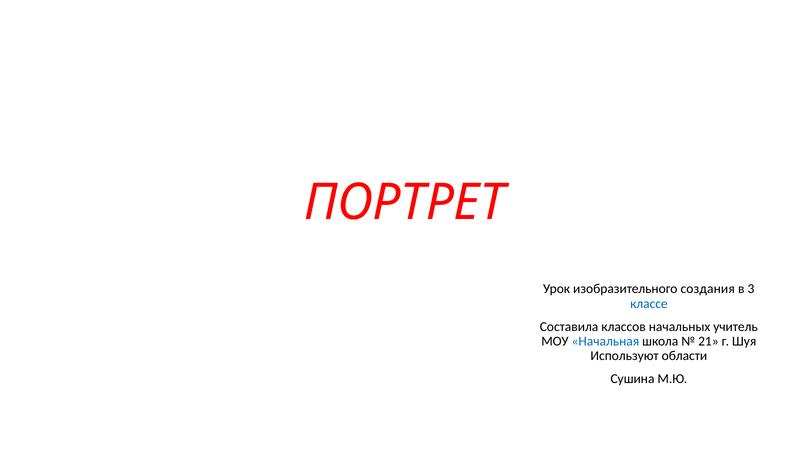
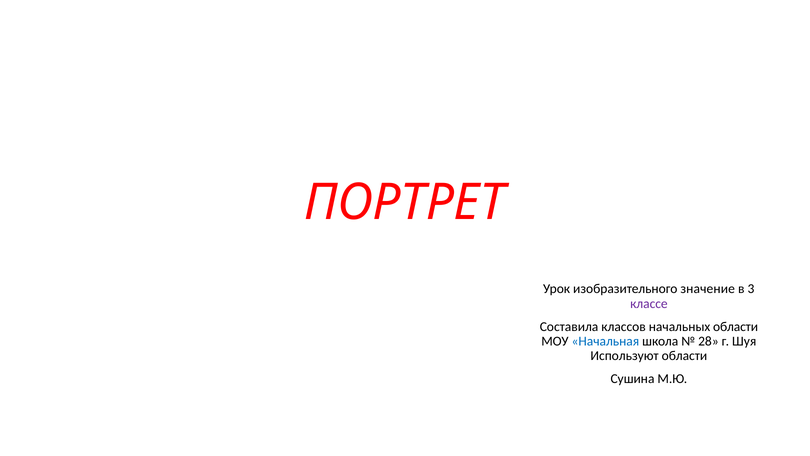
создания: создания -> значение
классе colour: blue -> purple
начальных учитель: учитель -> области
21: 21 -> 28
